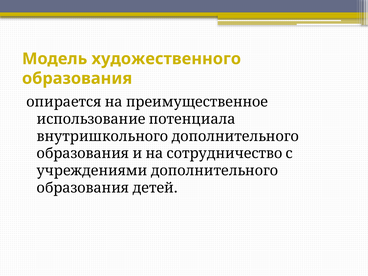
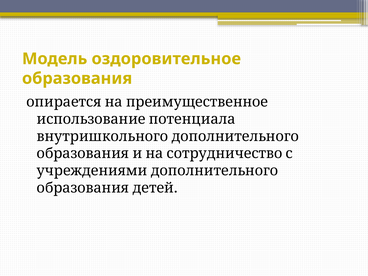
художественного: художественного -> оздоровительное
